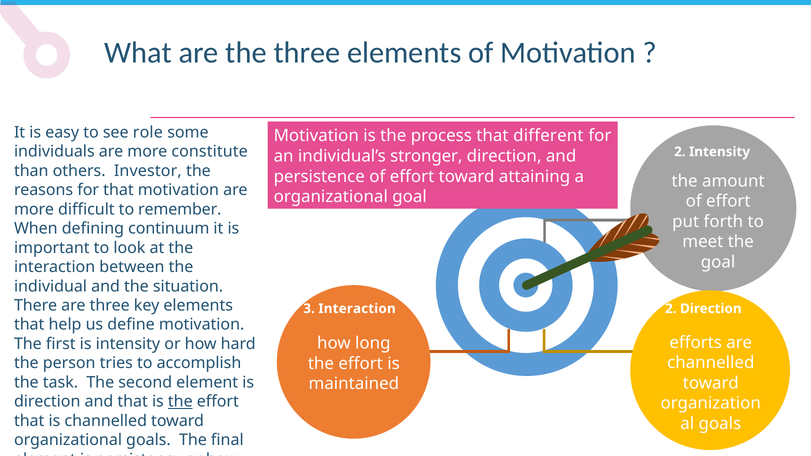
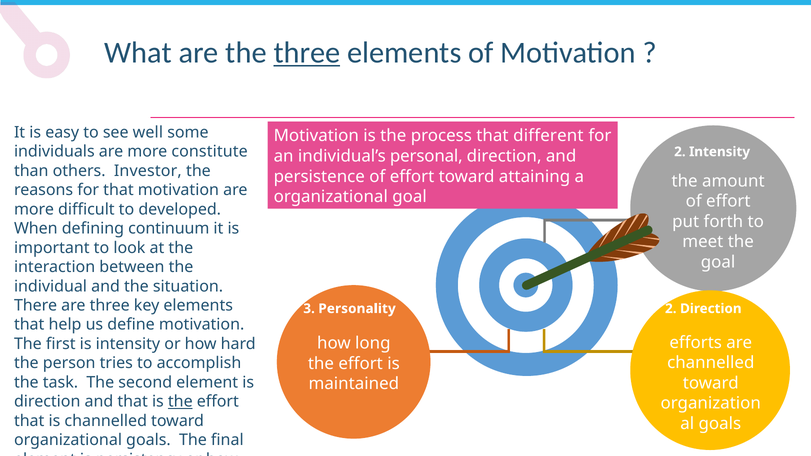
three at (307, 53) underline: none -> present
role: role -> well
stronger: stronger -> personal
remember: remember -> developed
3 Interaction: Interaction -> Personality
